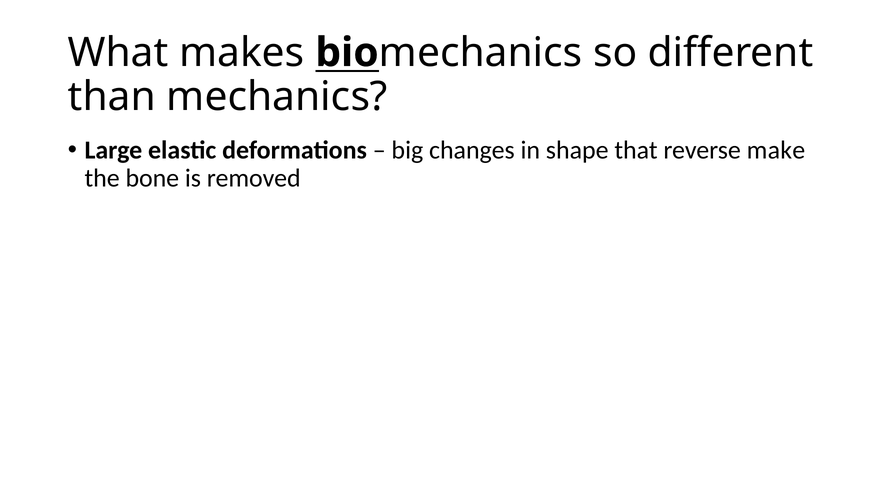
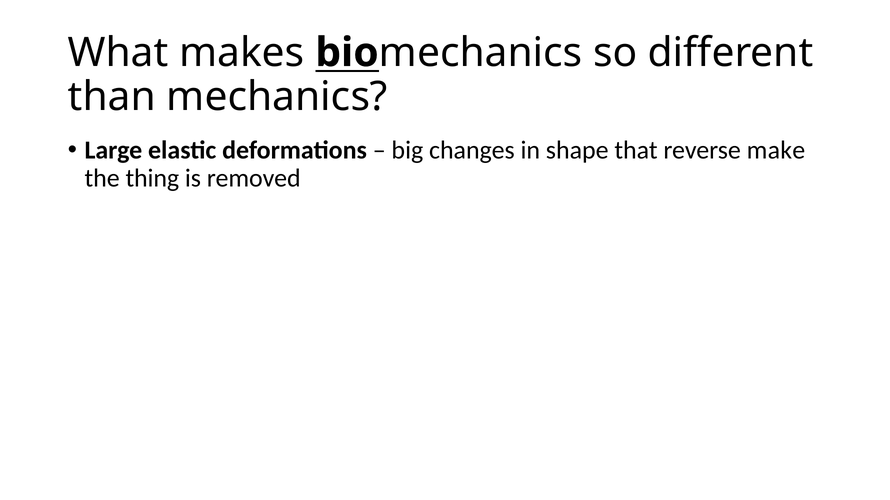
bone: bone -> thing
